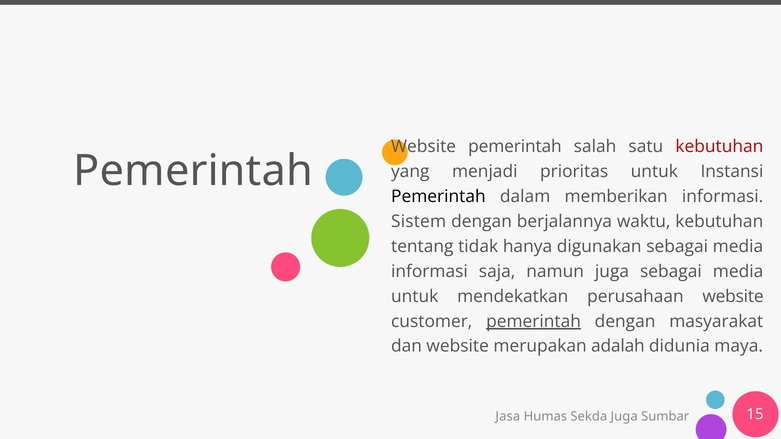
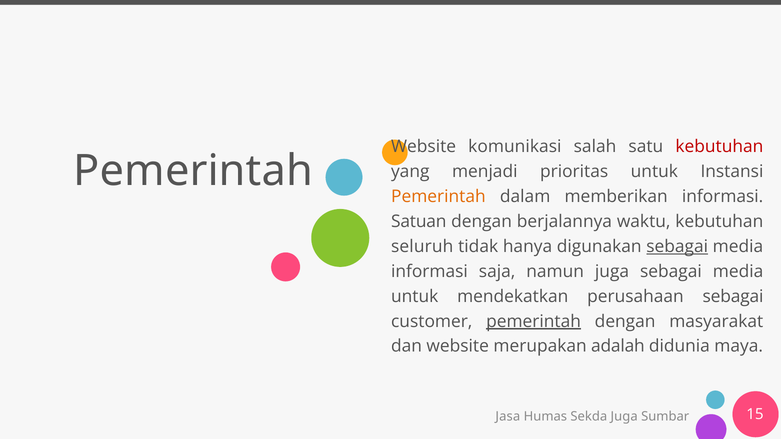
Website pemerintah: pemerintah -> komunikasi
Pemerintah at (438, 197) colour: black -> orange
Sistem: Sistem -> Satuan
tentang: tentang -> seluruh
sebagai at (677, 247) underline: none -> present
perusahaan website: website -> sebagai
